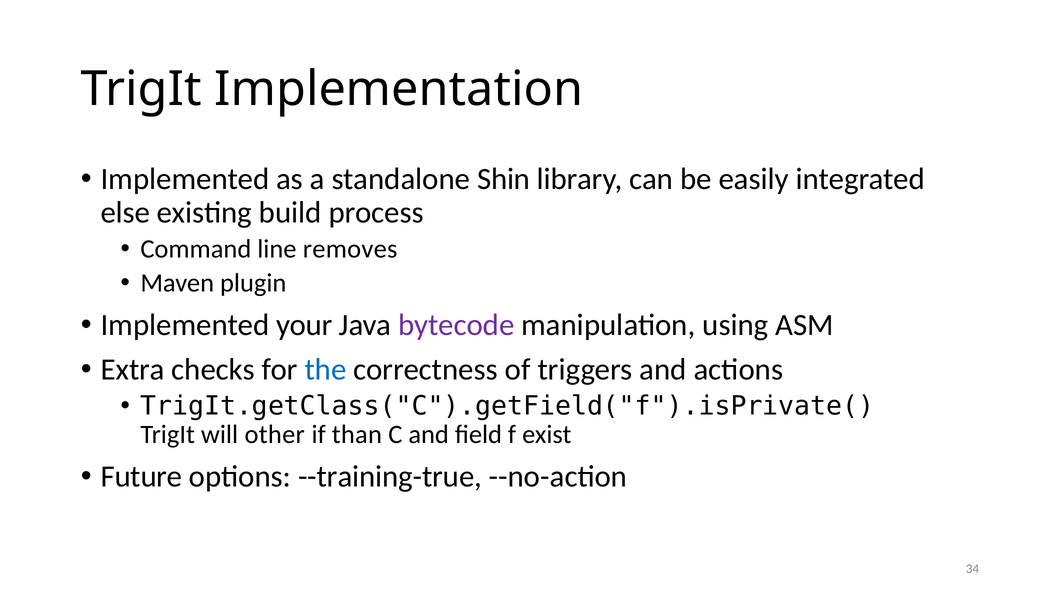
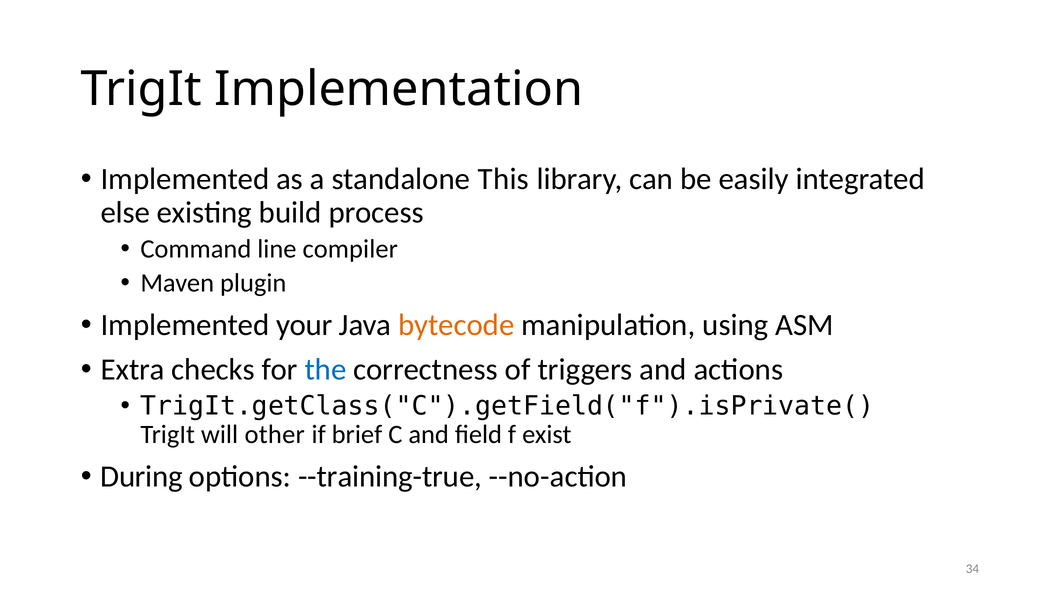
Shin: Shin -> This
removes: removes -> compiler
bytecode colour: purple -> orange
than: than -> brief
Future: Future -> During
